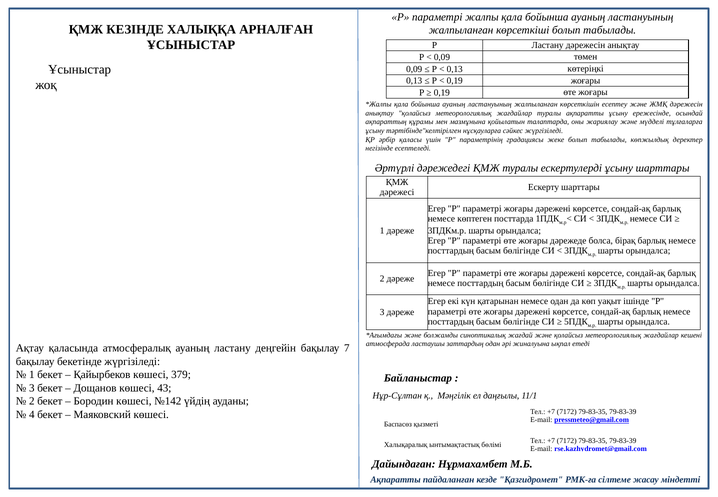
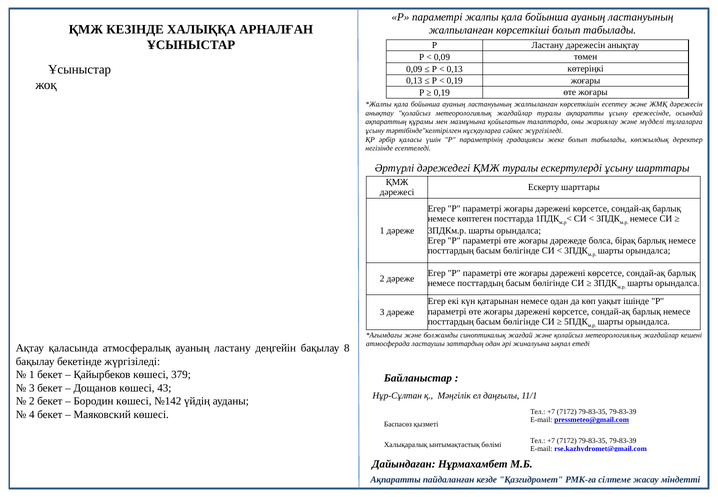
7: 7 -> 8
